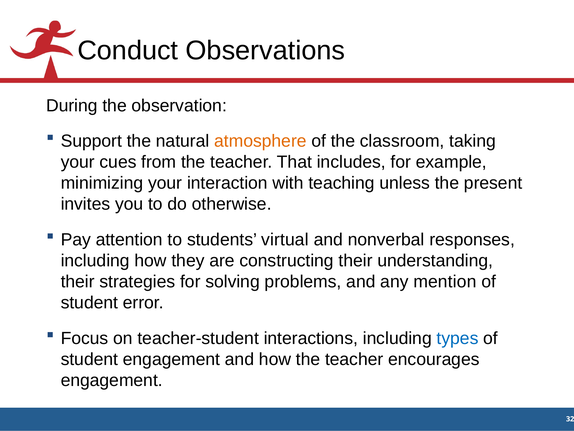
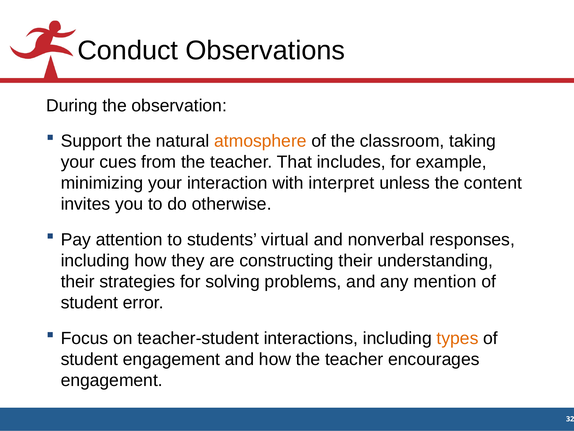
teaching: teaching -> interpret
present: present -> content
types colour: blue -> orange
